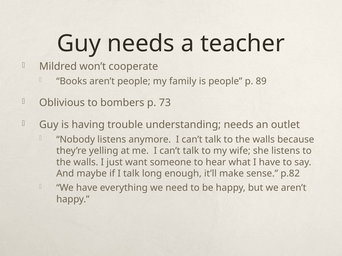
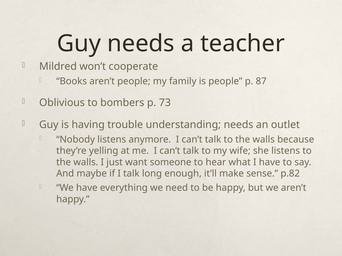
89: 89 -> 87
